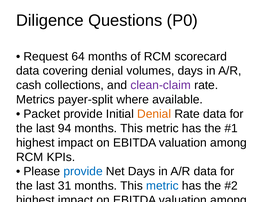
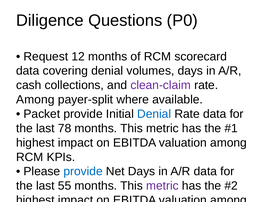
64: 64 -> 12
Metrics at (35, 99): Metrics -> Among
Denial at (154, 114) colour: orange -> blue
94: 94 -> 78
31: 31 -> 55
metric at (162, 186) colour: blue -> purple
